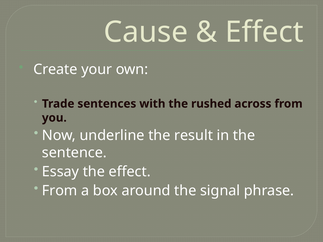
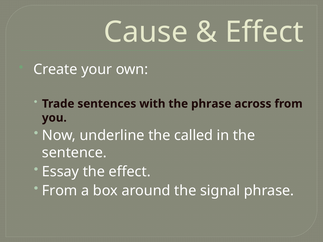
the rushed: rushed -> phrase
result: result -> called
